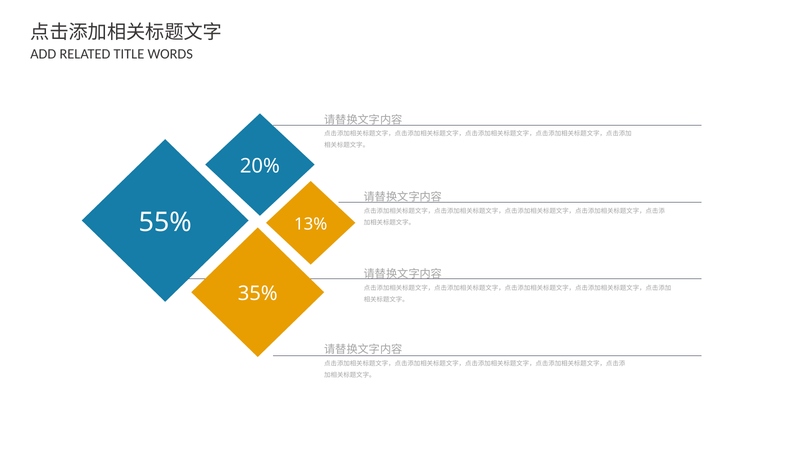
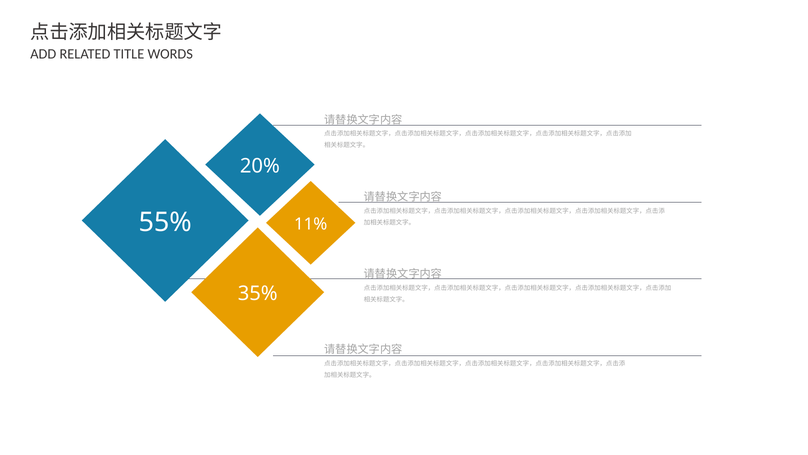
13%: 13% -> 11%
